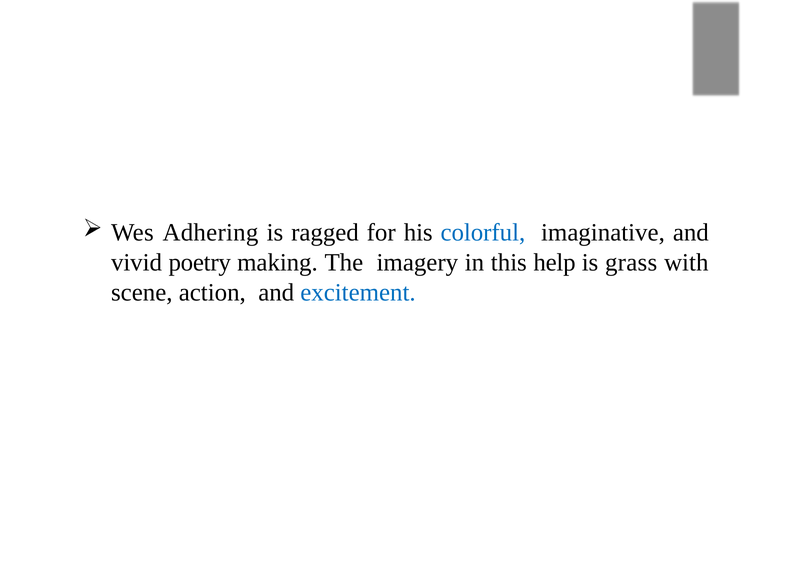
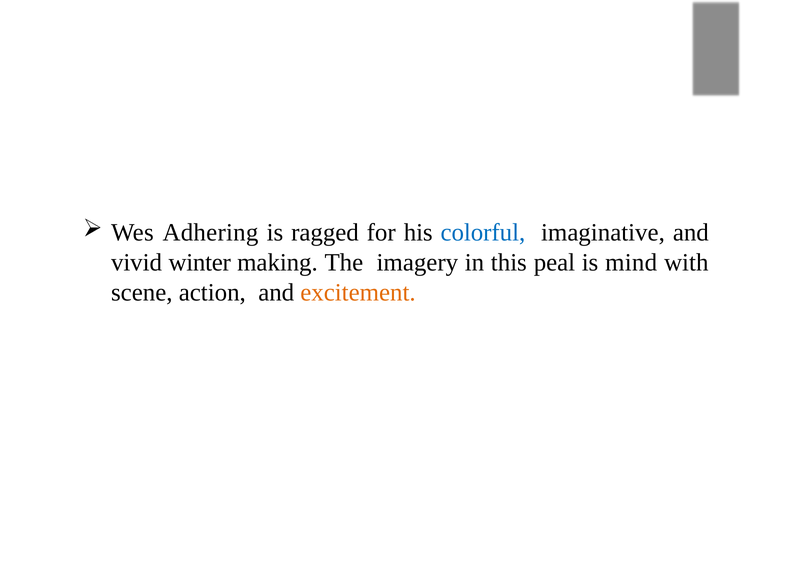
poetry: poetry -> winter
help: help -> peal
grass: grass -> mind
excitement colour: blue -> orange
